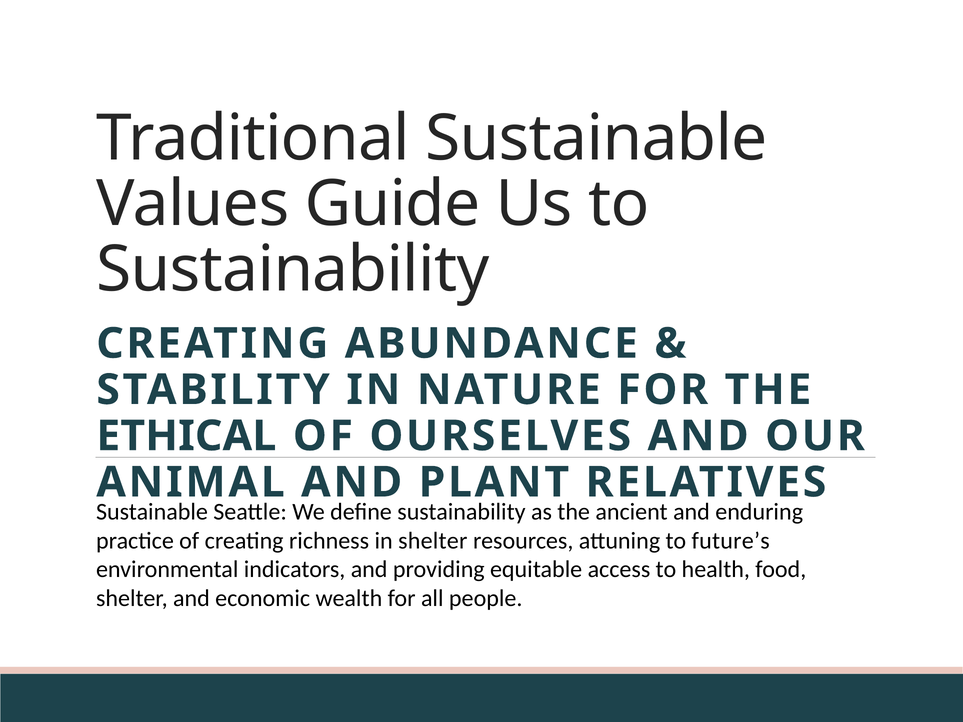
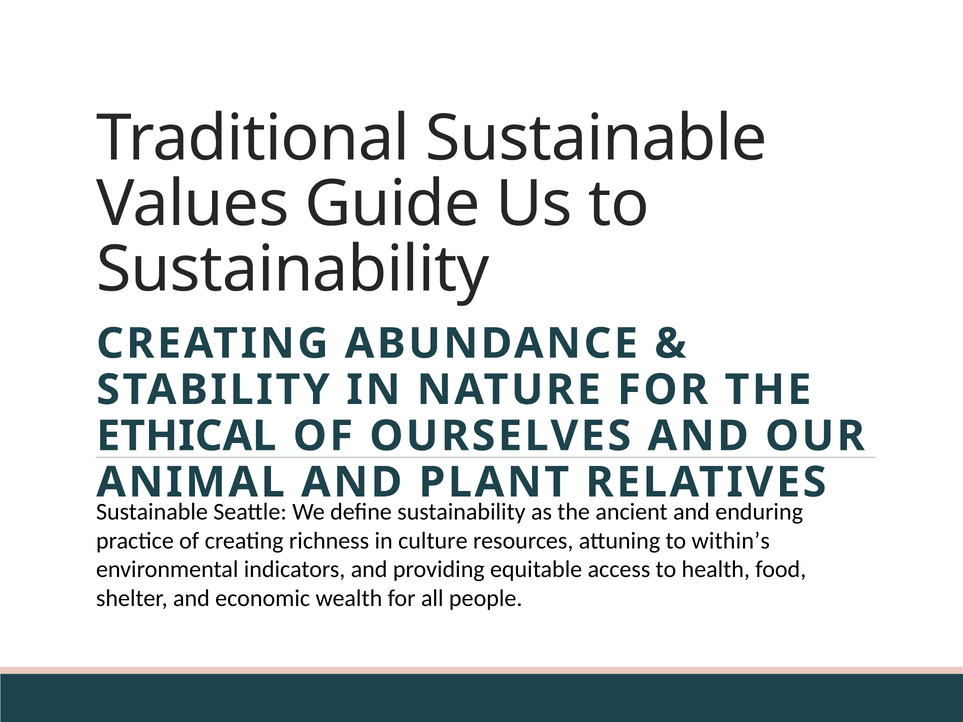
in shelter: shelter -> culture
future’s: future’s -> within’s
